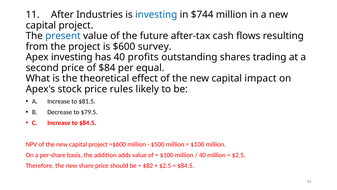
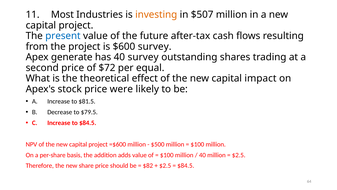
After: After -> Most
investing at (156, 15) colour: blue -> orange
$744: $744 -> $507
Apex investing: investing -> generate
40 profits: profits -> survey
$84: $84 -> $72
rules: rules -> were
